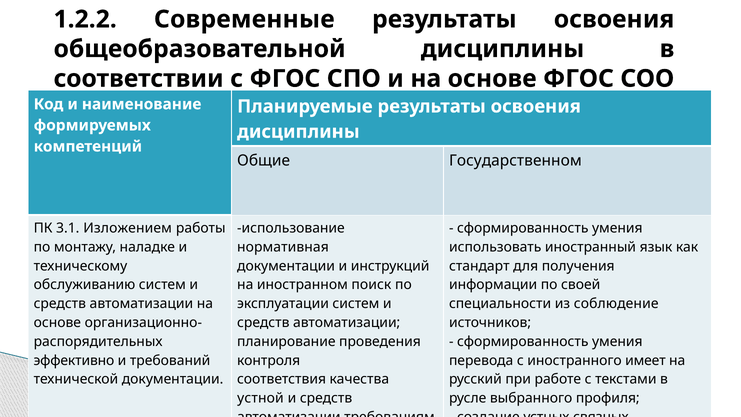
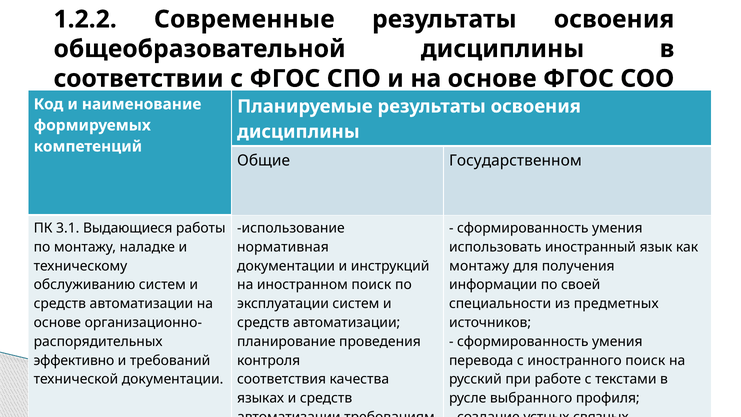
3.1 Изложением: Изложением -> Выдающиеся
стандарт at (479, 266): стандарт -> монтажу
соблюдение: соблюдение -> предметных
иностранного имеет: имеет -> поиск
устной: устной -> языках
